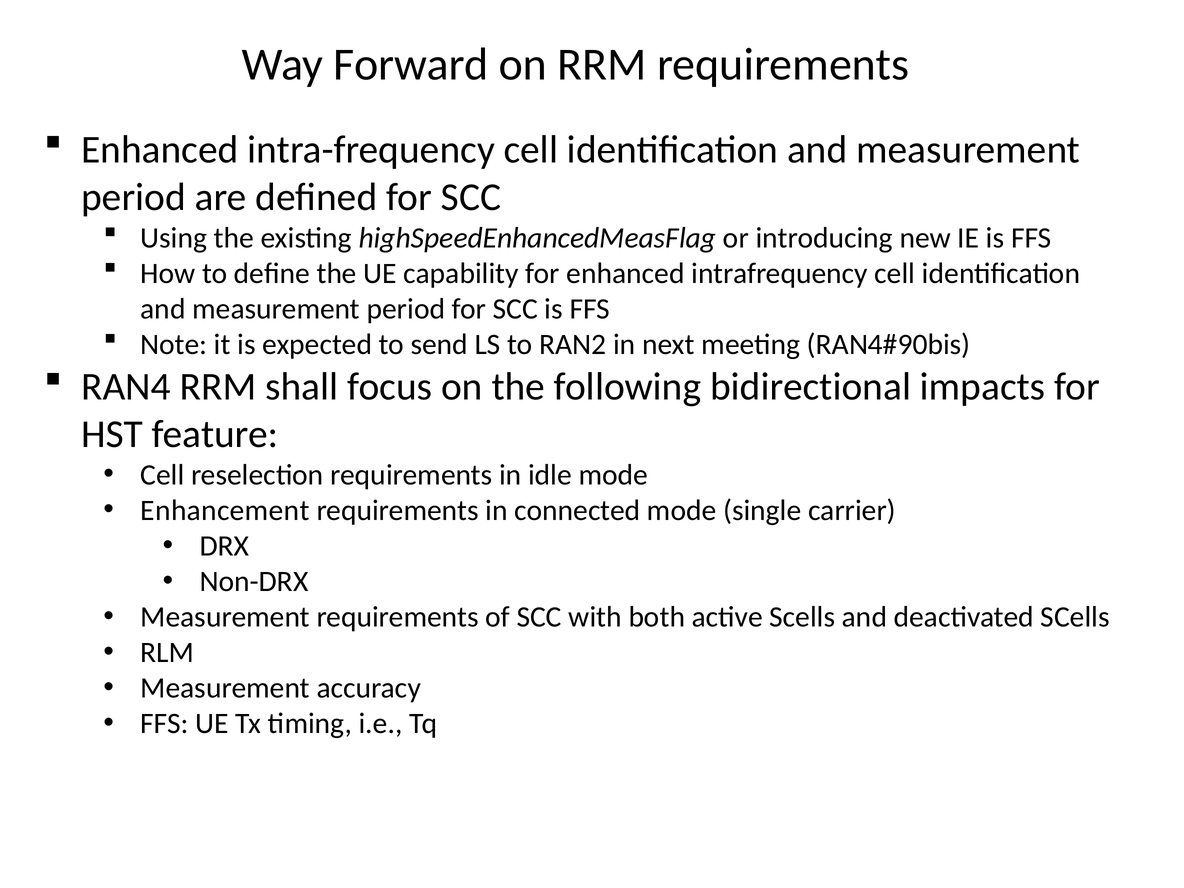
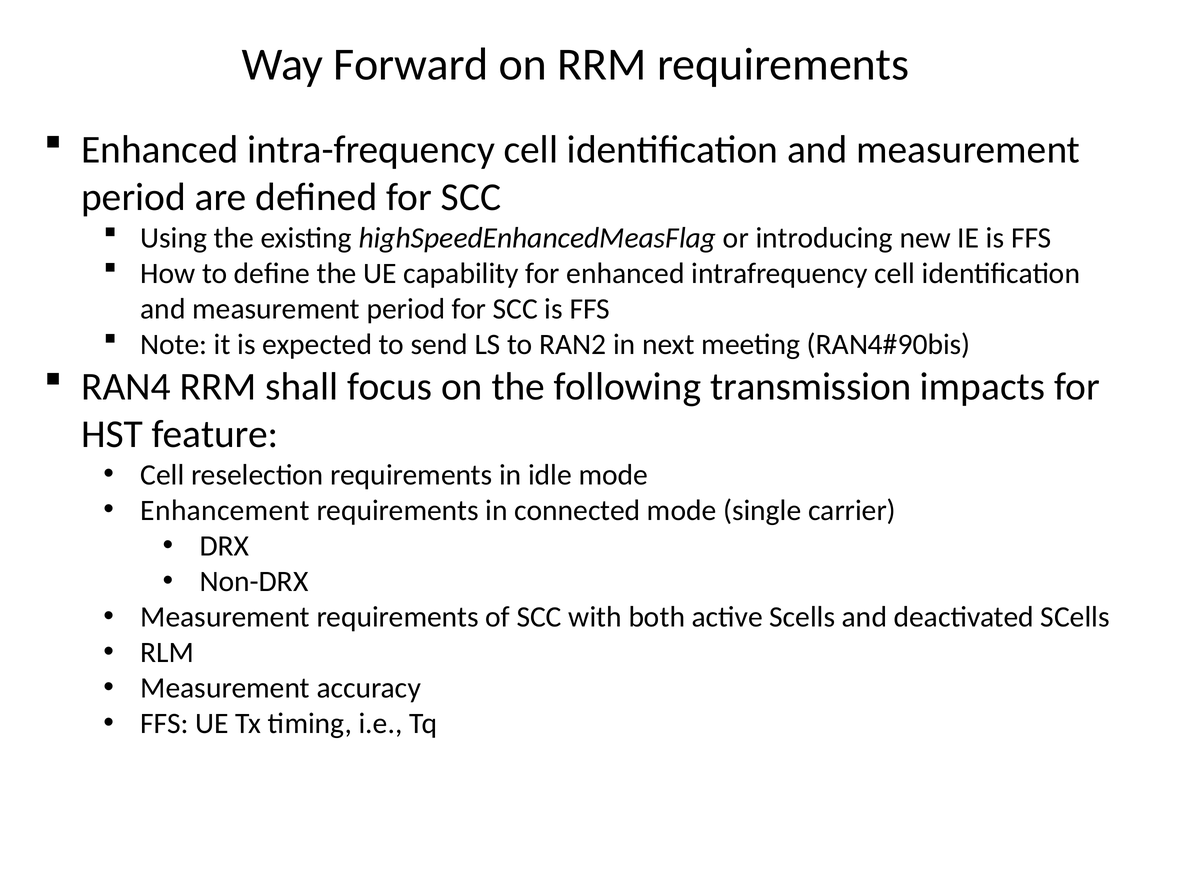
bidirectional: bidirectional -> transmission
